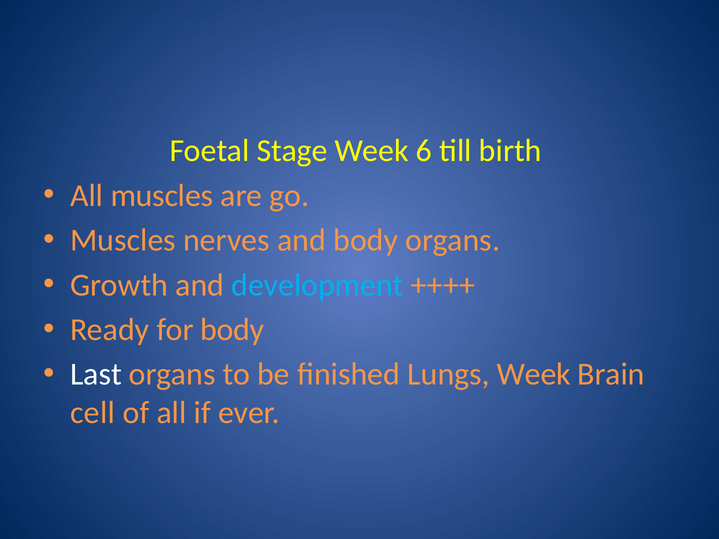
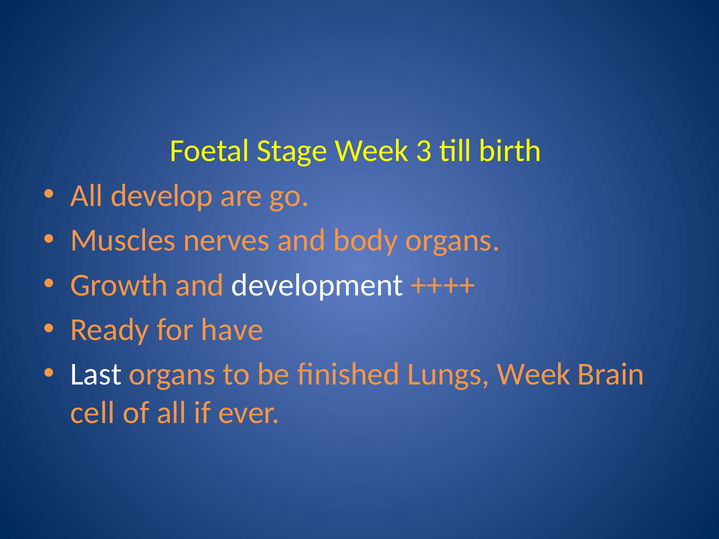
6: 6 -> 3
All muscles: muscles -> develop
development colour: light blue -> white
for body: body -> have
